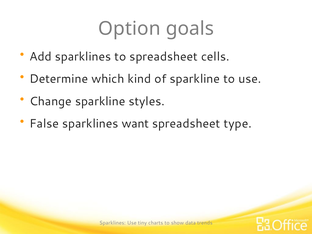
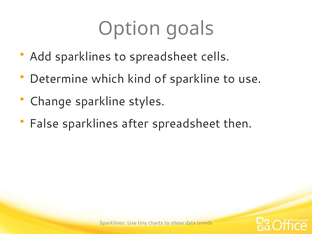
want: want -> after
type: type -> then
